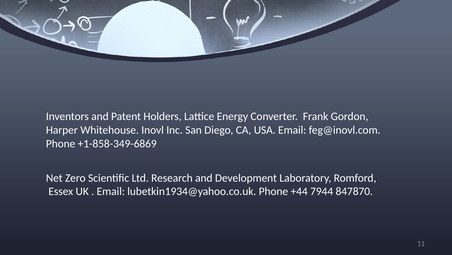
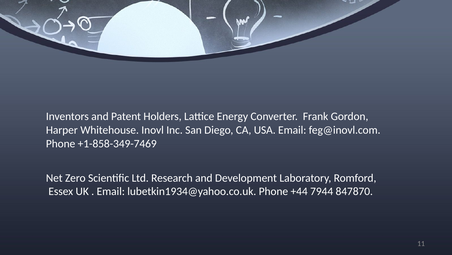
+1-858-349-6869: +1-858-349-6869 -> +1-858-349-7469
